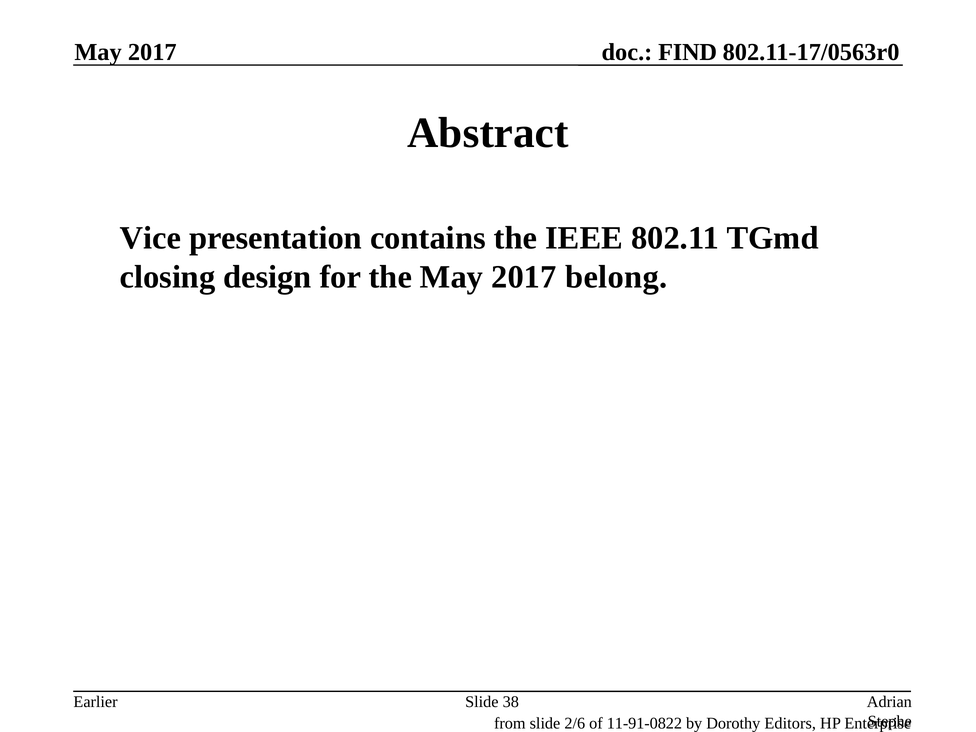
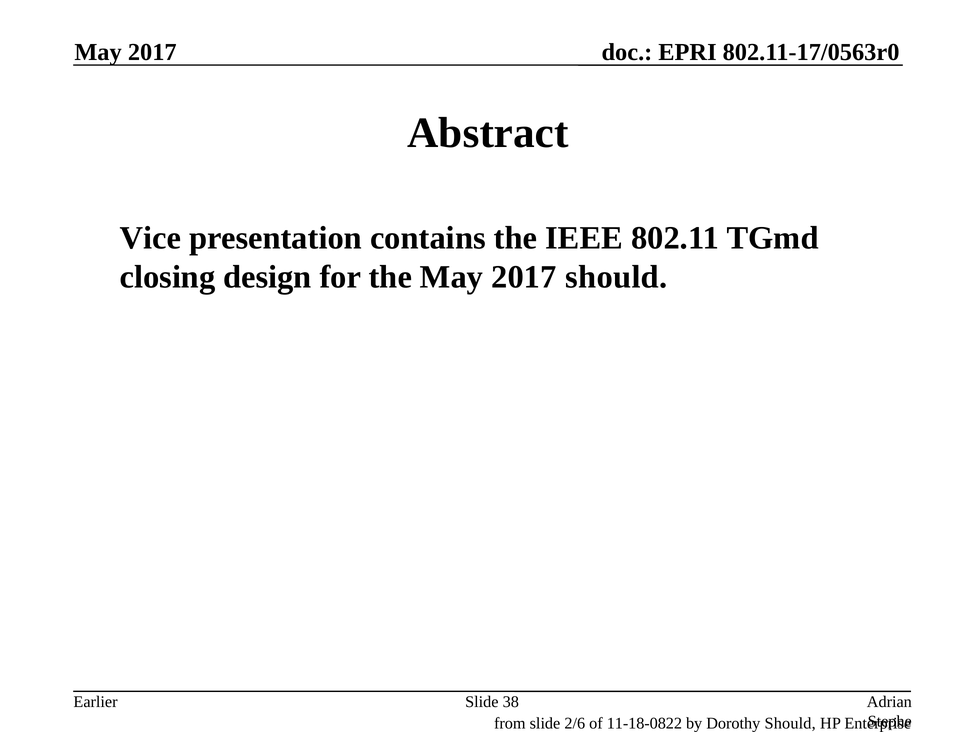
FIND: FIND -> EPRI
2017 belong: belong -> should
11-91-0822: 11-91-0822 -> 11-18-0822
Dorothy Editors: Editors -> Should
